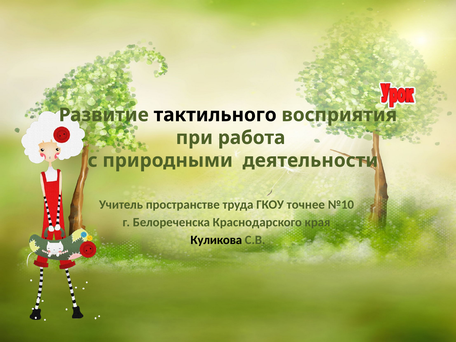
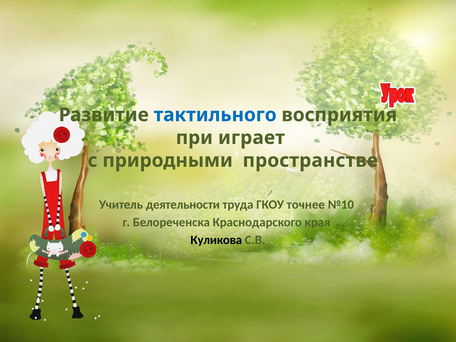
тактильного colour: black -> blue
работа: работа -> играет
деятельности: деятельности -> пространстве
пространстве: пространстве -> деятельности
